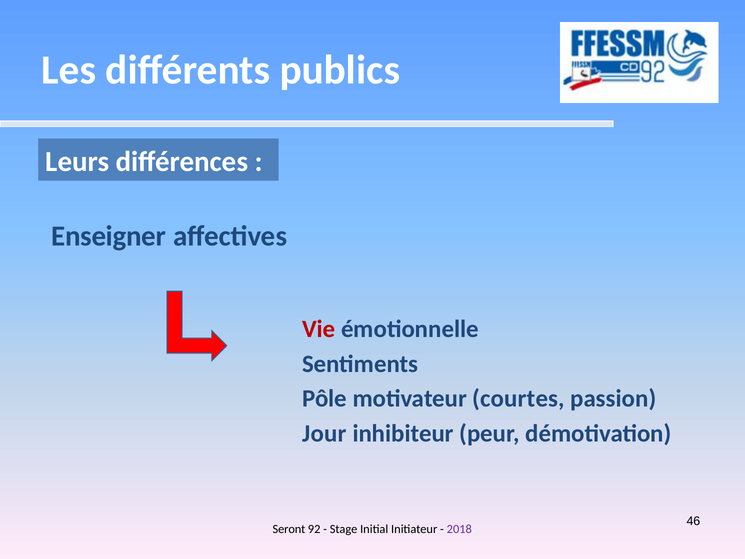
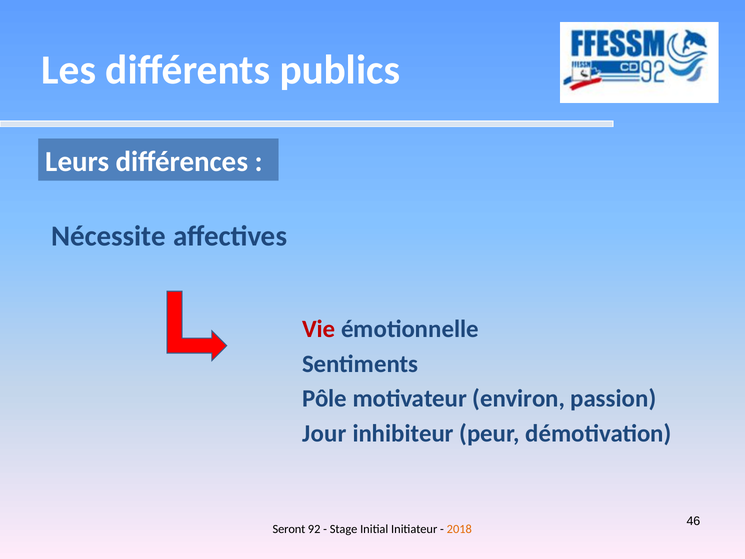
Enseigner: Enseigner -> Nécessite
courtes: courtes -> environ
2018 colour: purple -> orange
